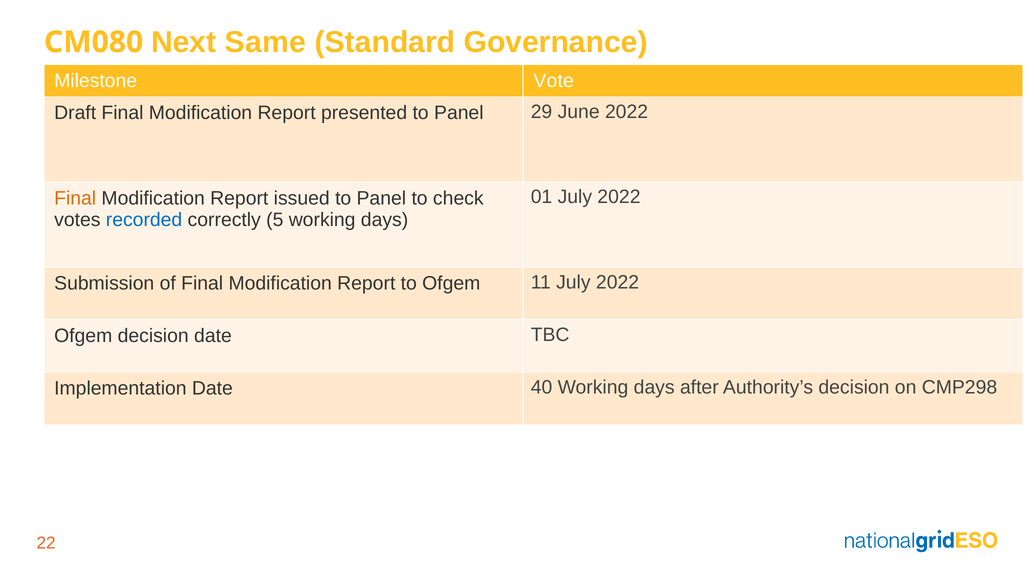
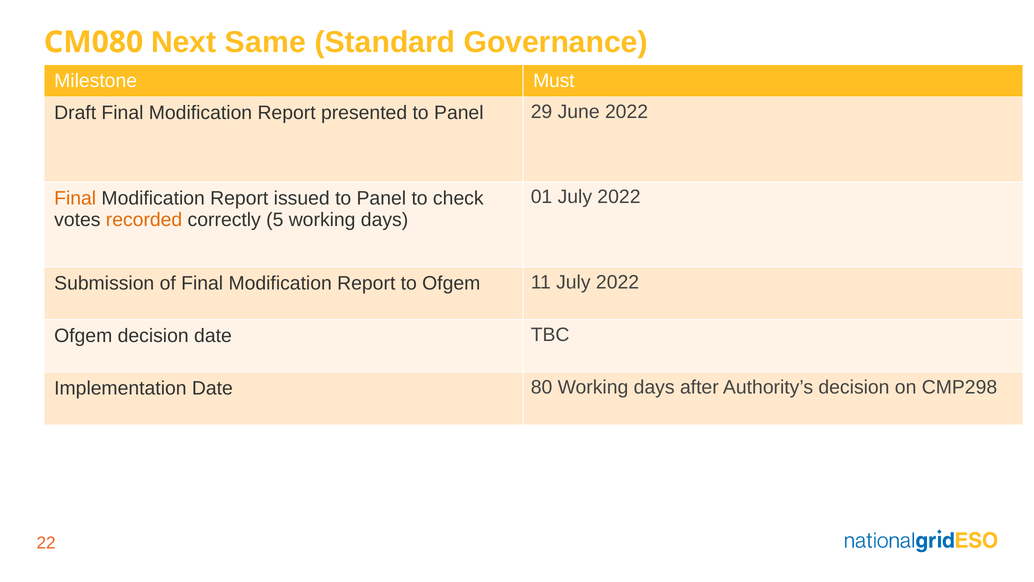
Vote: Vote -> Must
recorded colour: blue -> orange
40: 40 -> 80
